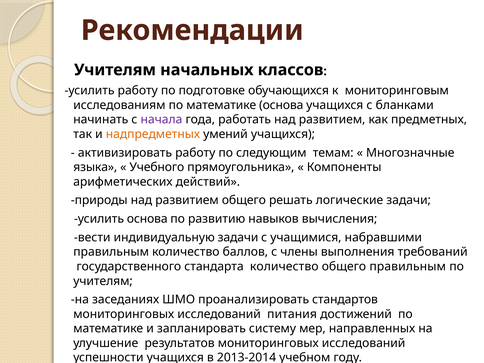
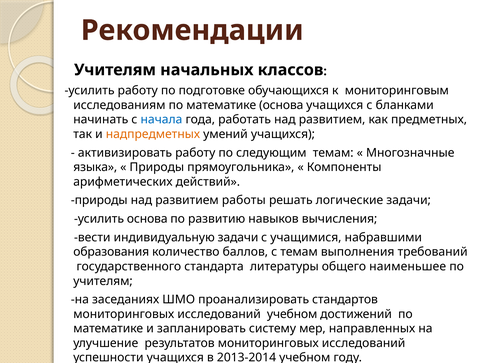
начала colour: purple -> blue
Учебного at (157, 167): Учебного -> Природы
развитием общего: общего -> работы
правильным at (111, 252): правильным -> образования
с члены: члены -> темам
стандарта количество: количество -> литературы
общего правильным: правильным -> наименьшее
исследований питания: питания -> учебном
